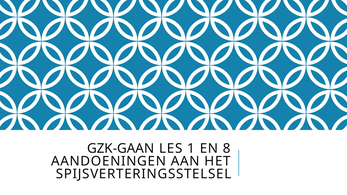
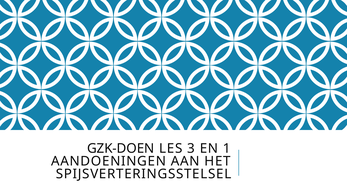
GZK-GAAN: GZK-GAAN -> GZK-DOEN
1: 1 -> 3
8: 8 -> 1
